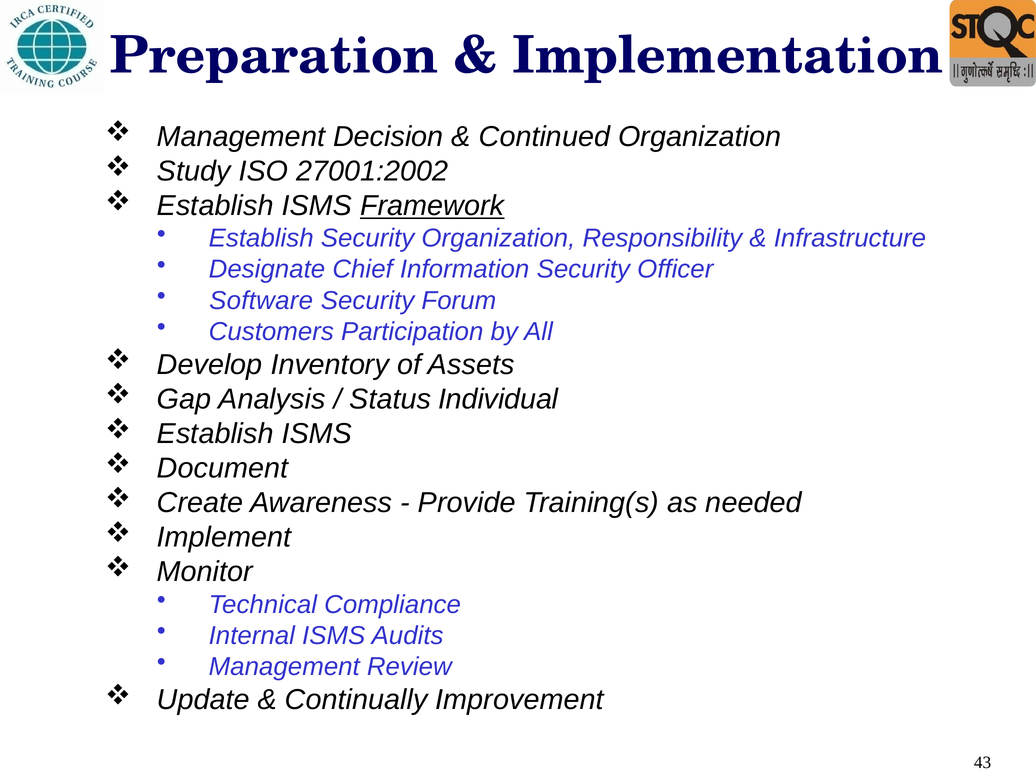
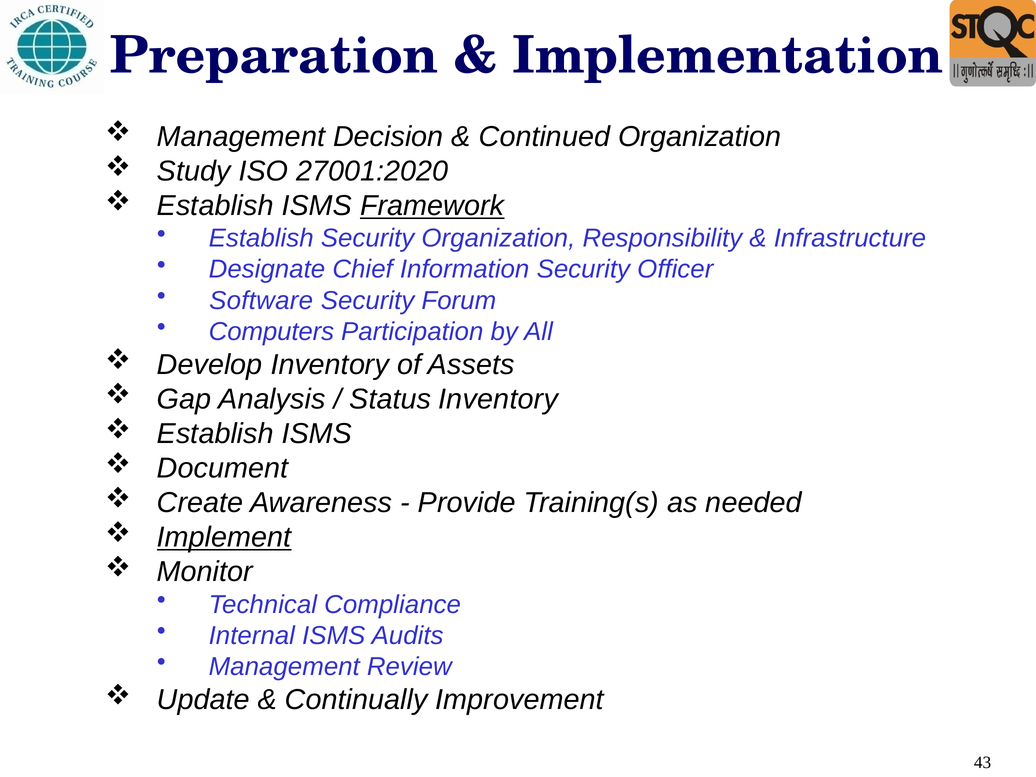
27001:2002: 27001:2002 -> 27001:2020
Customers: Customers -> Computers
Status Individual: Individual -> Inventory
Implement underline: none -> present
